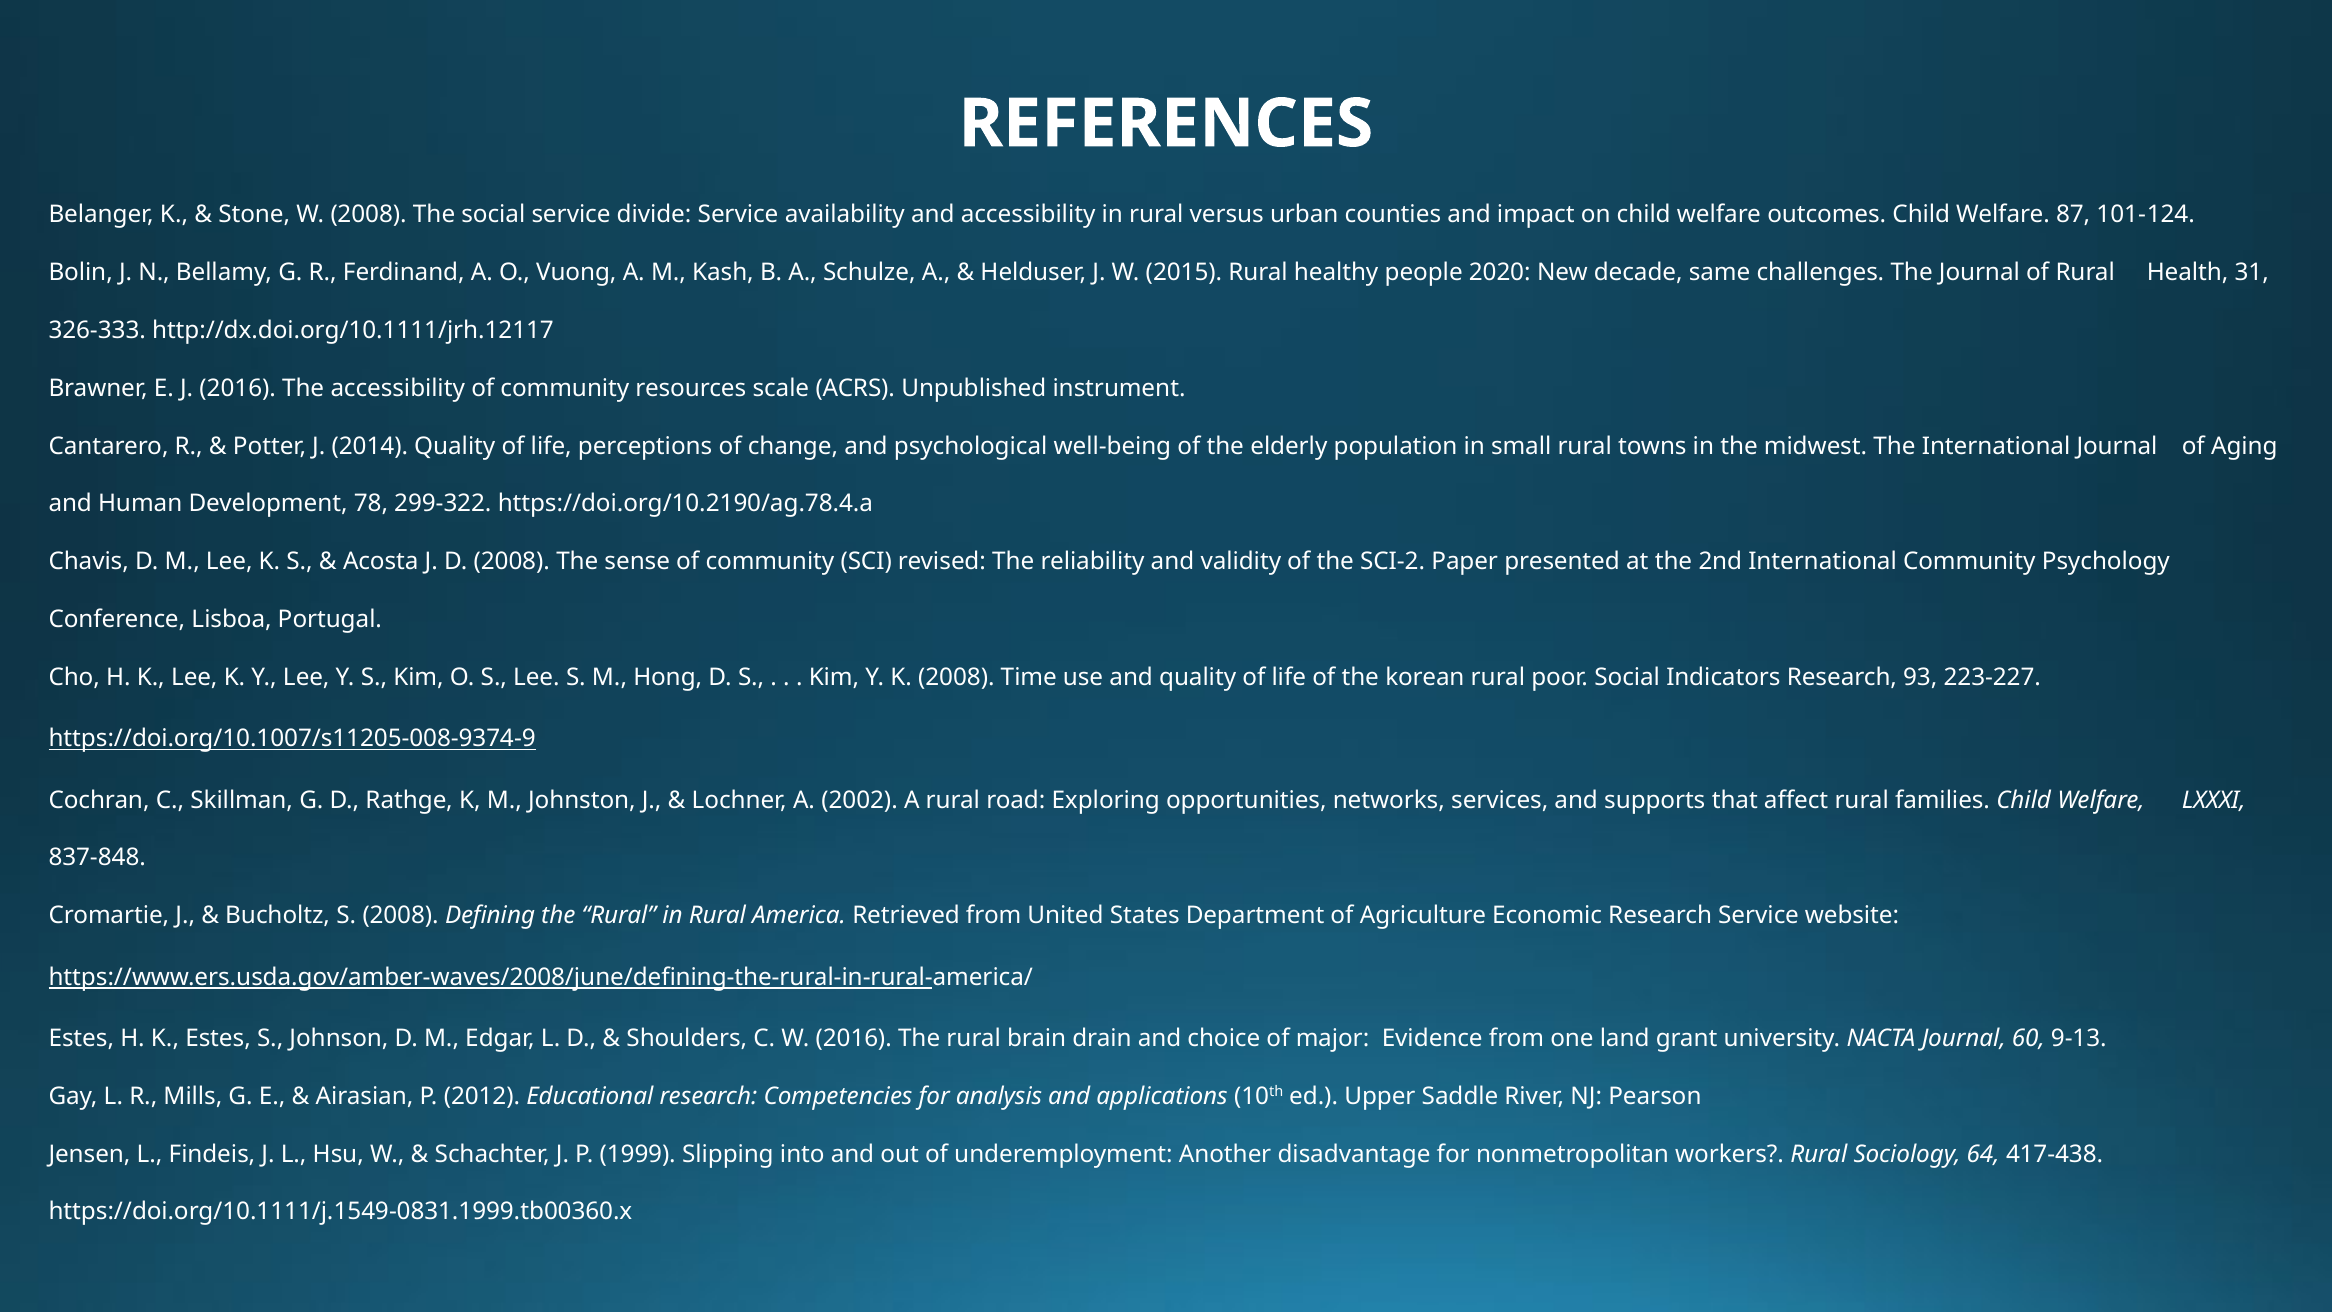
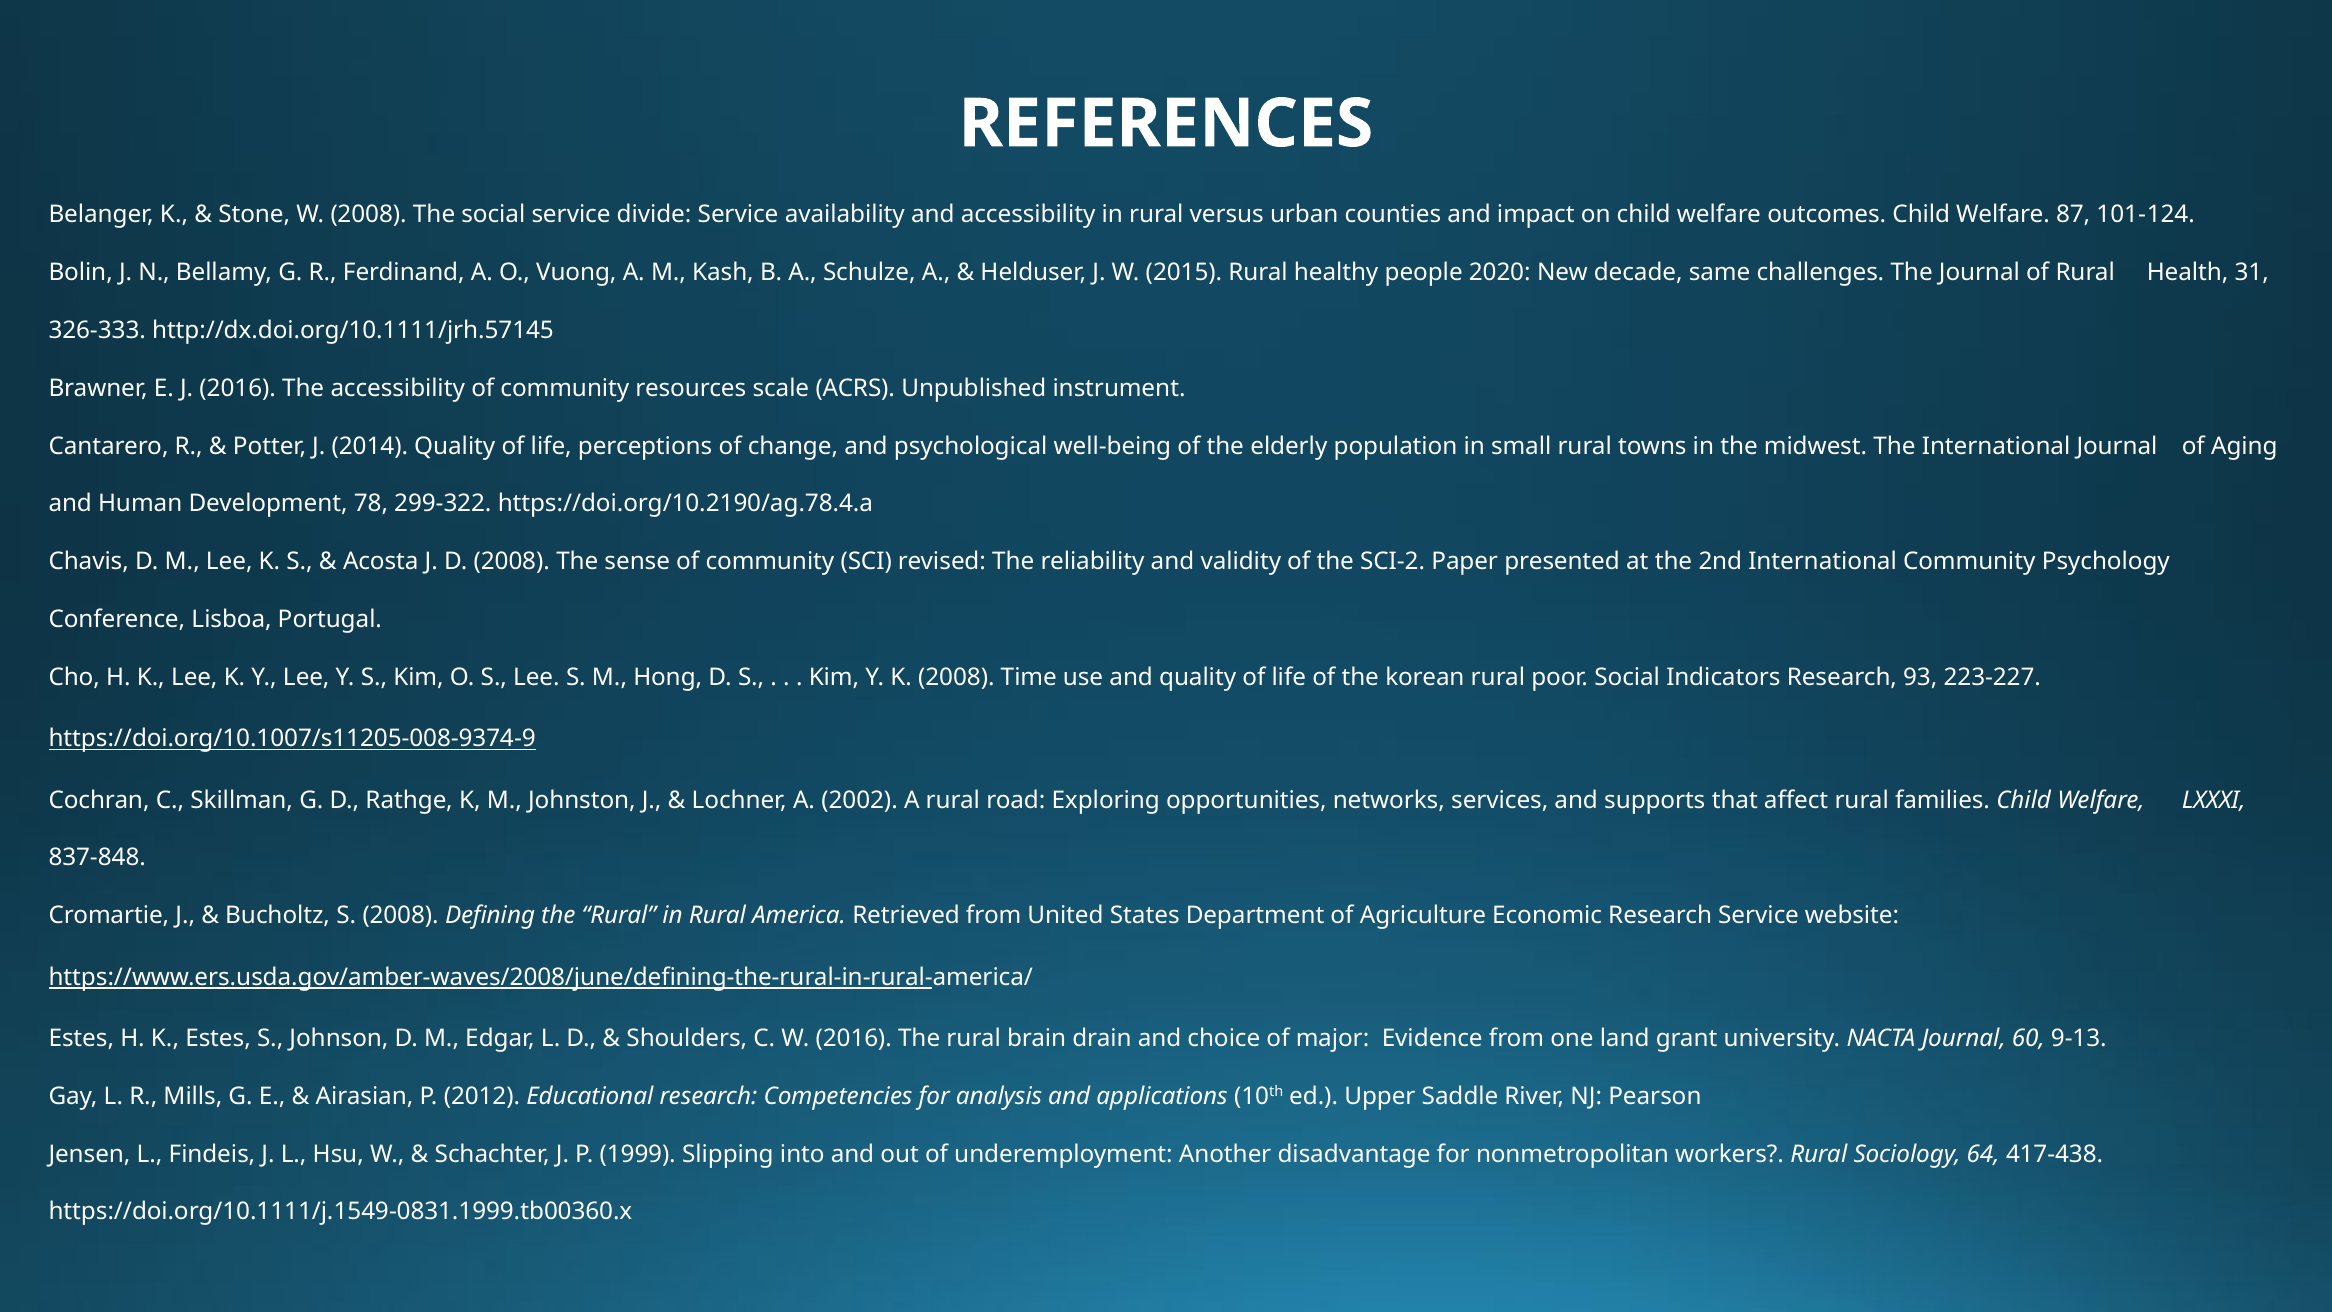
http://dx.doi.org/10.1111/jrh.12117: http://dx.doi.org/10.1111/jrh.12117 -> http://dx.doi.org/10.1111/jrh.57145
